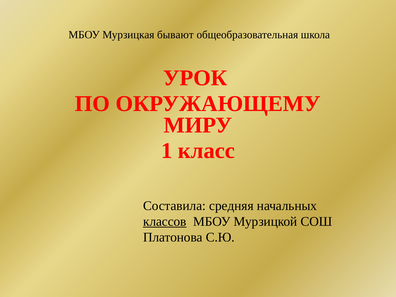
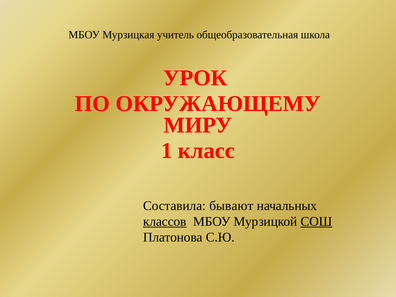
бывают: бывают -> учитель
средняя: средняя -> бывают
СОШ underline: none -> present
